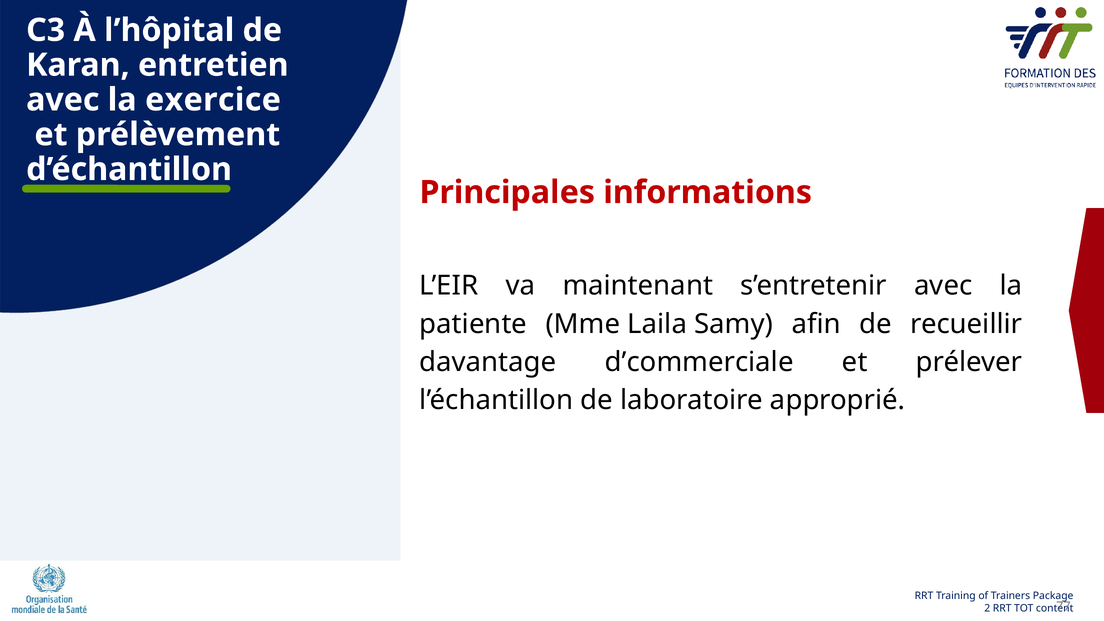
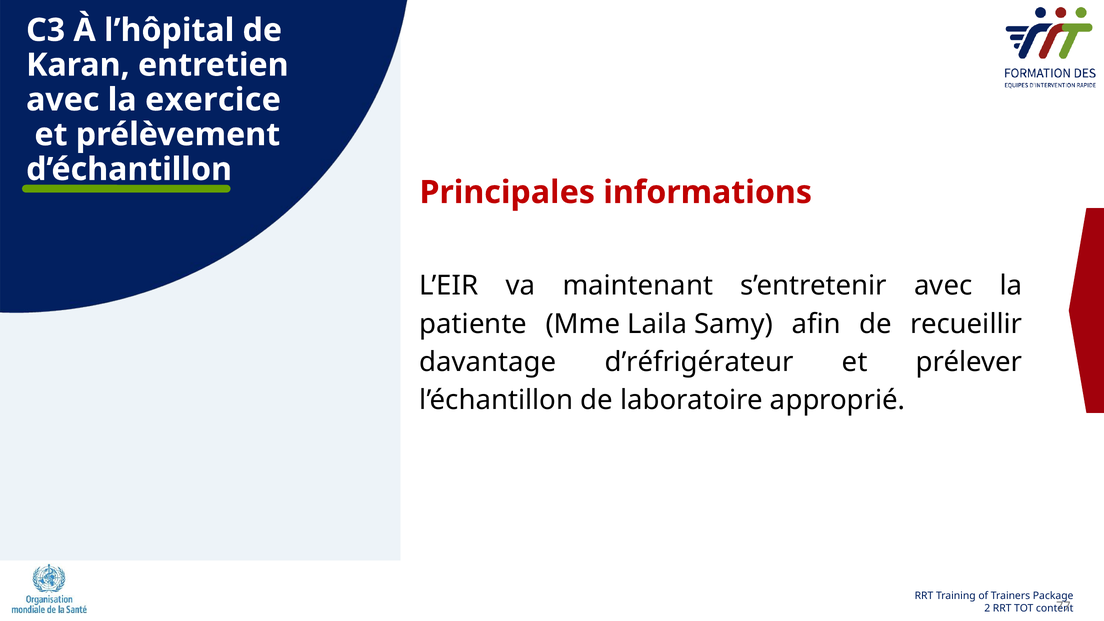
d’commerciale: d’commerciale -> d’réfrigérateur
